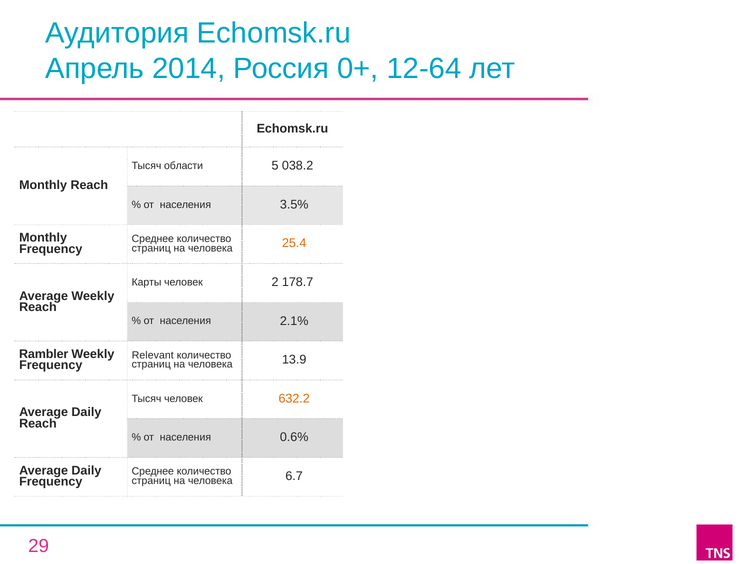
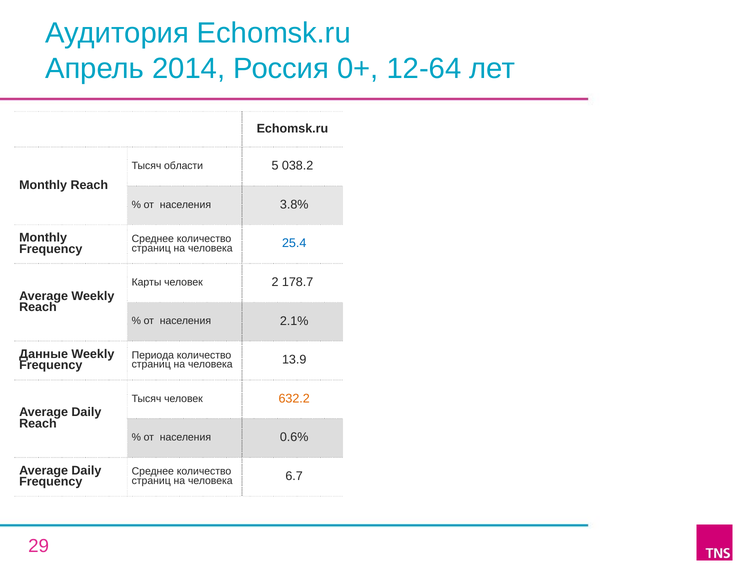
3.5%: 3.5% -> 3.8%
25.4 colour: orange -> blue
Rambler: Rambler -> Данные
Relevant: Relevant -> Периода
